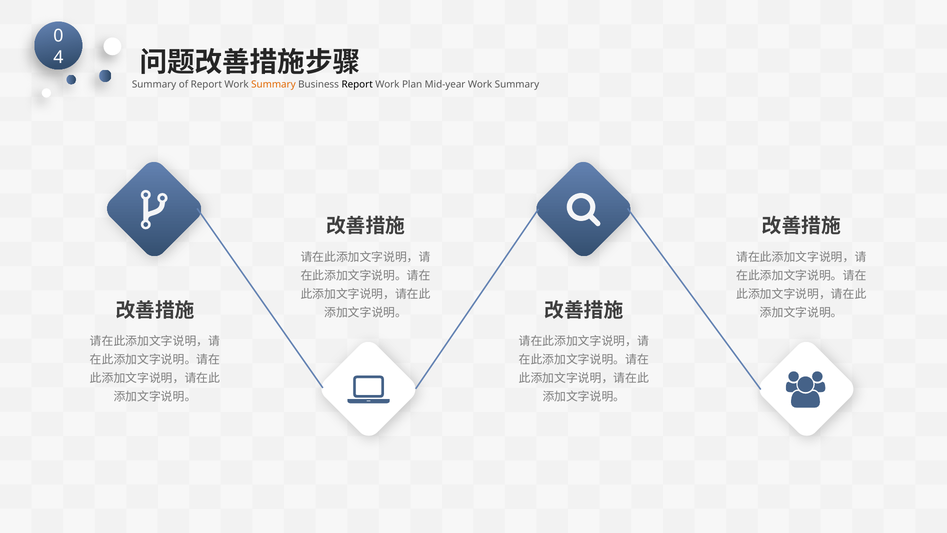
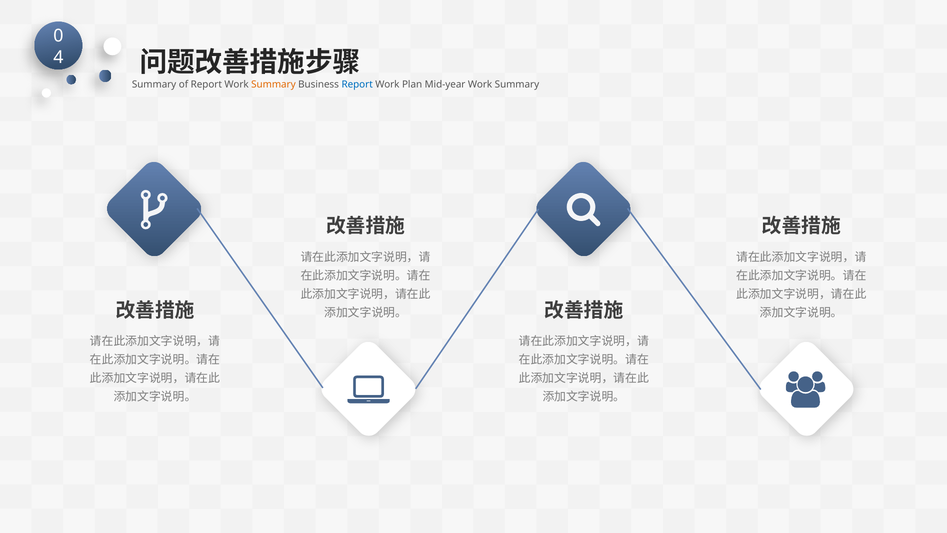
Report at (357, 84) colour: black -> blue
